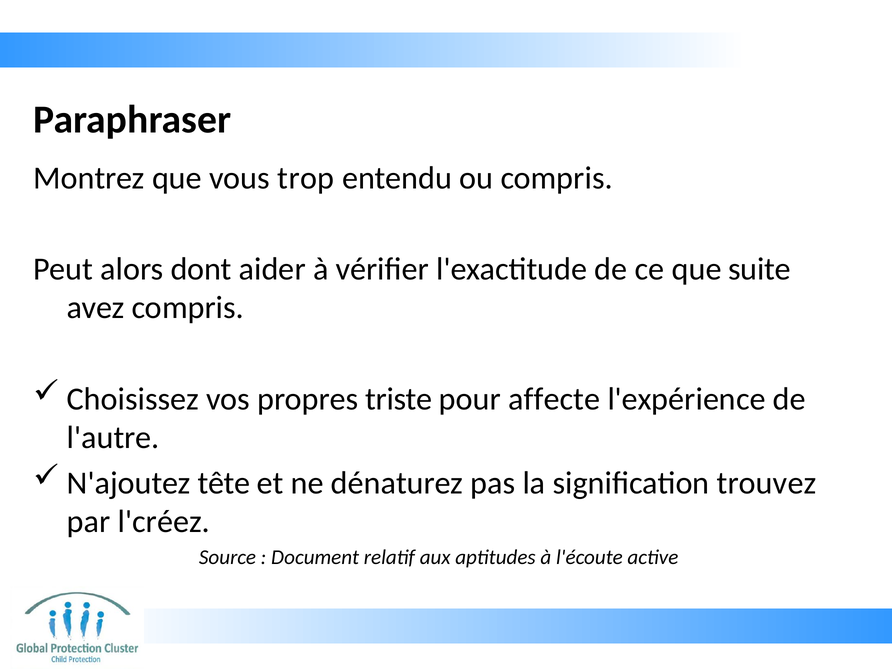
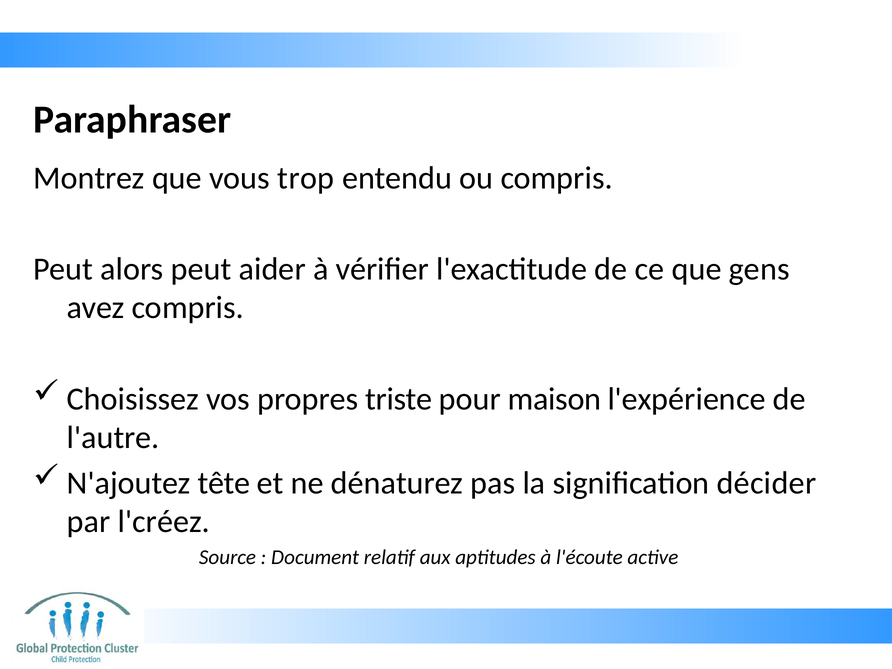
alors dont: dont -> peut
suite: suite -> gens
affecte: affecte -> maison
trouvez: trouvez -> décider
